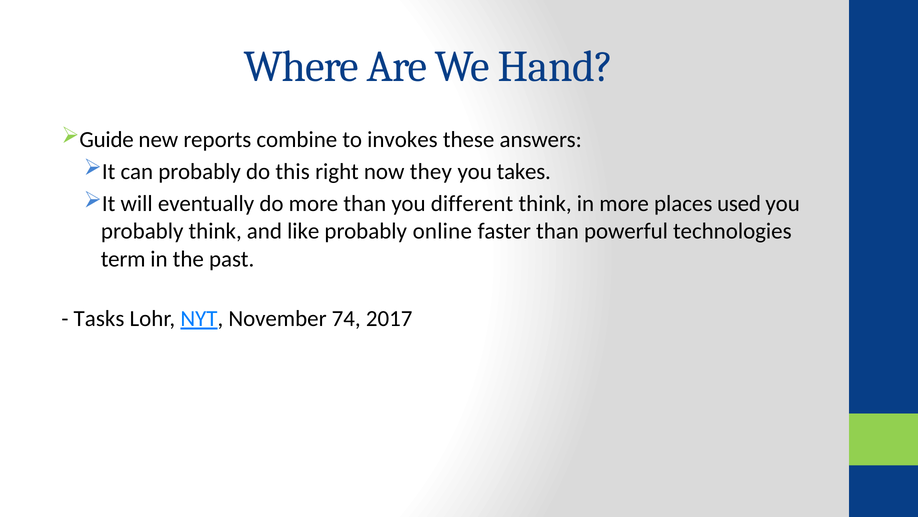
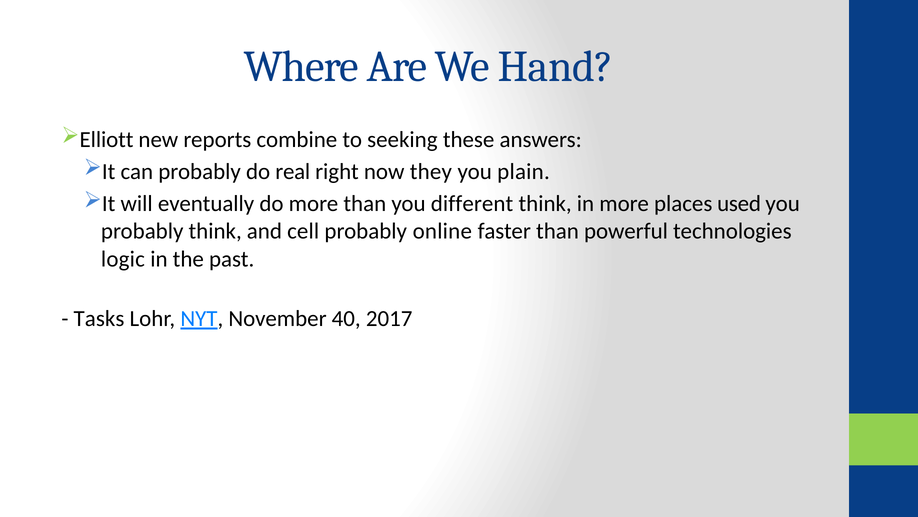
Guide: Guide -> Elliott
invokes: invokes -> seeking
this: this -> real
takes: takes -> plain
like: like -> cell
term: term -> logic
74: 74 -> 40
